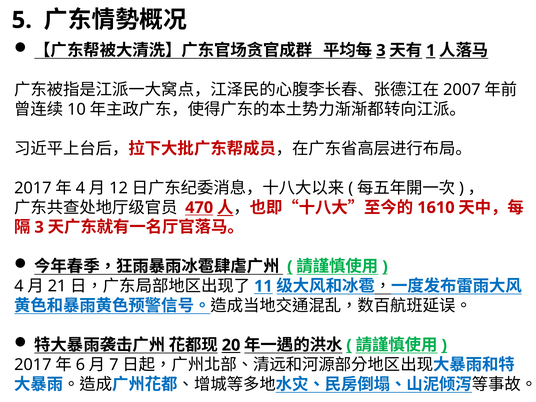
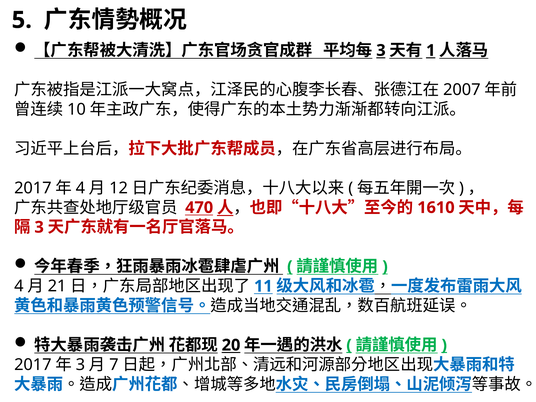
6 at (80, 365): 6 -> 3
